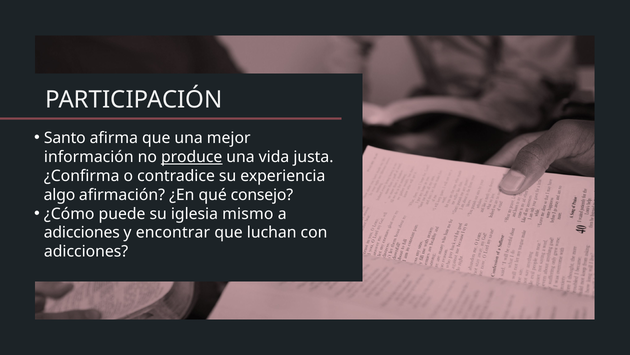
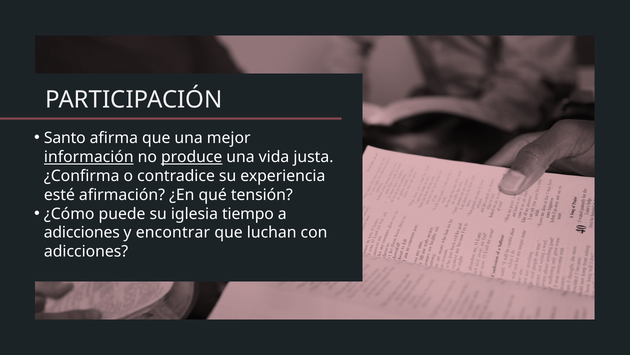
información underline: none -> present
algo: algo -> esté
consejo: consejo -> tensión
mismo: mismo -> tiempo
